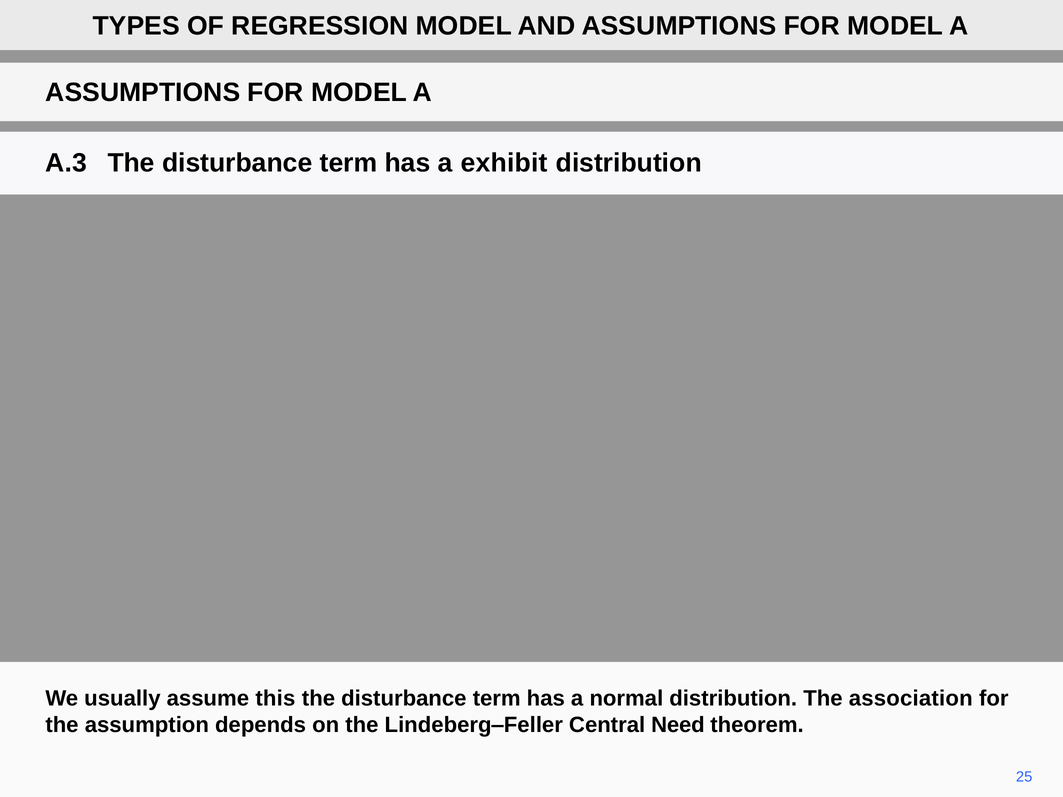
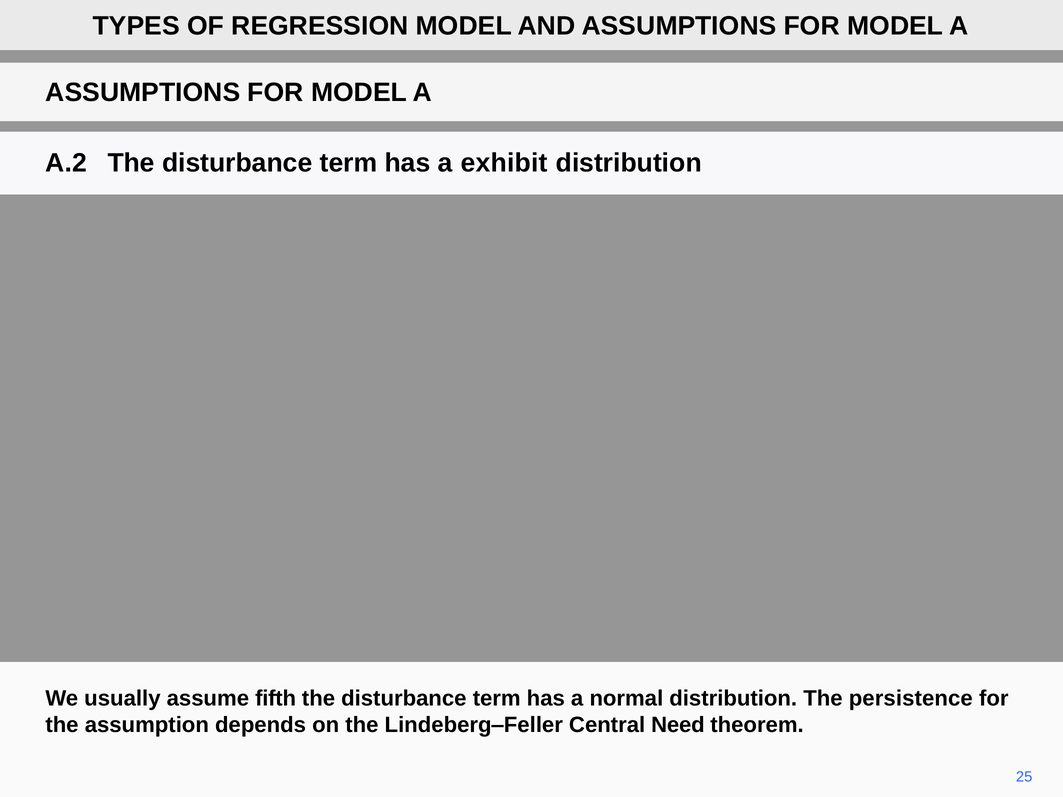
A.3: A.3 -> A.2
this: this -> fifth
association: association -> persistence
